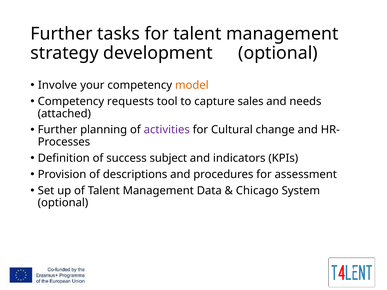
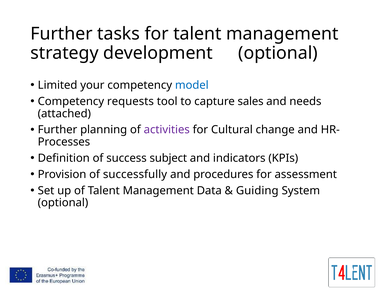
Involve: Involve -> Limited
model colour: orange -> blue
descriptions: descriptions -> successfully
Chicago: Chicago -> Guiding
